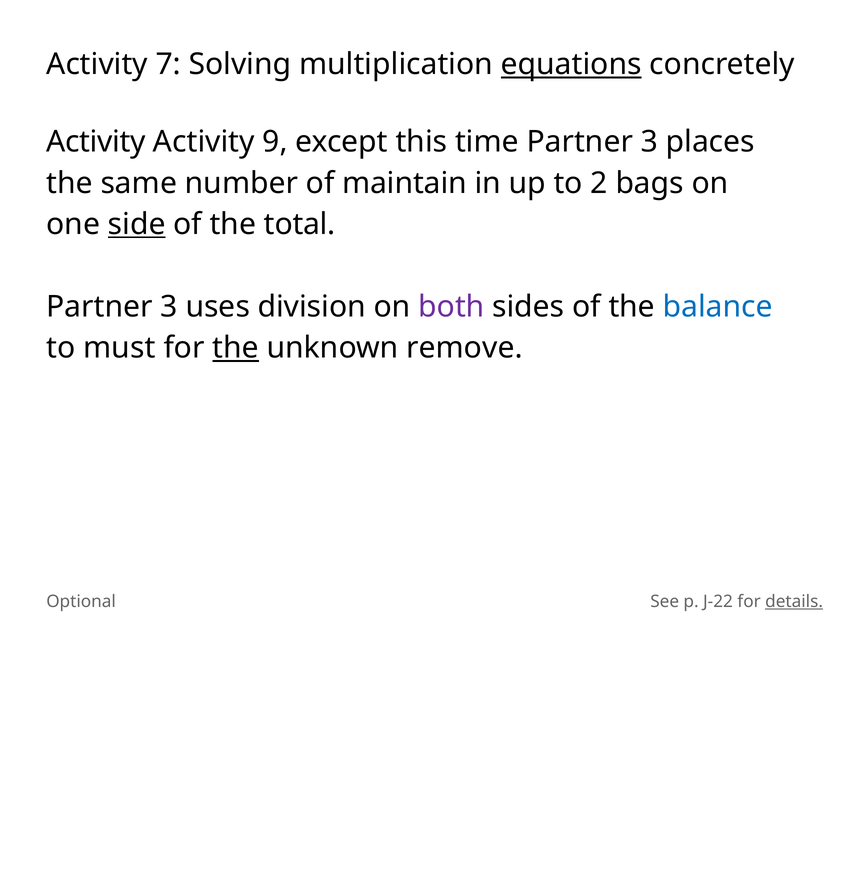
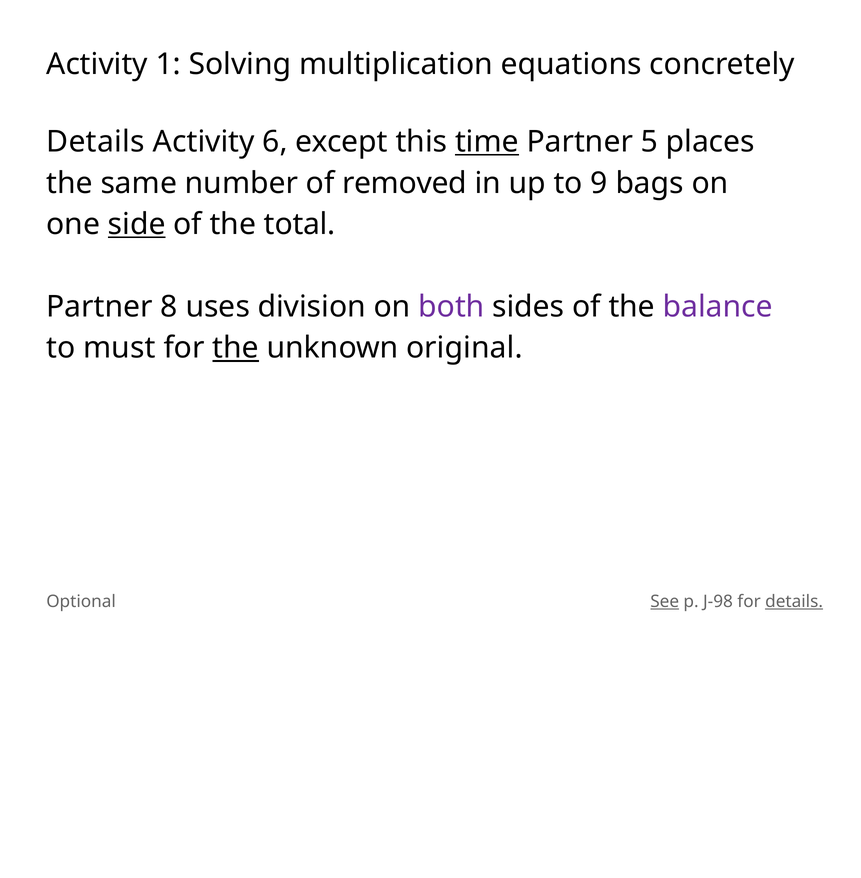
7: 7 -> 1
equations underline: present -> none
Activity at (96, 142): Activity -> Details
9: 9 -> 6
time underline: none -> present
3 at (649, 142): 3 -> 5
maintain: maintain -> removed
2: 2 -> 9
3 at (169, 307): 3 -> 8
balance colour: blue -> purple
remove: remove -> original
See underline: none -> present
J-22: J-22 -> J-98
